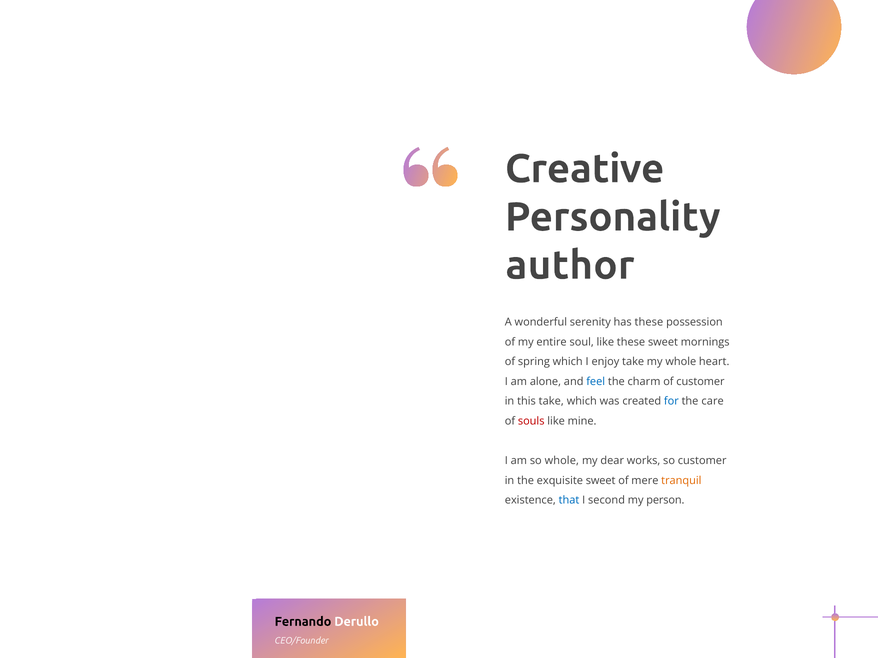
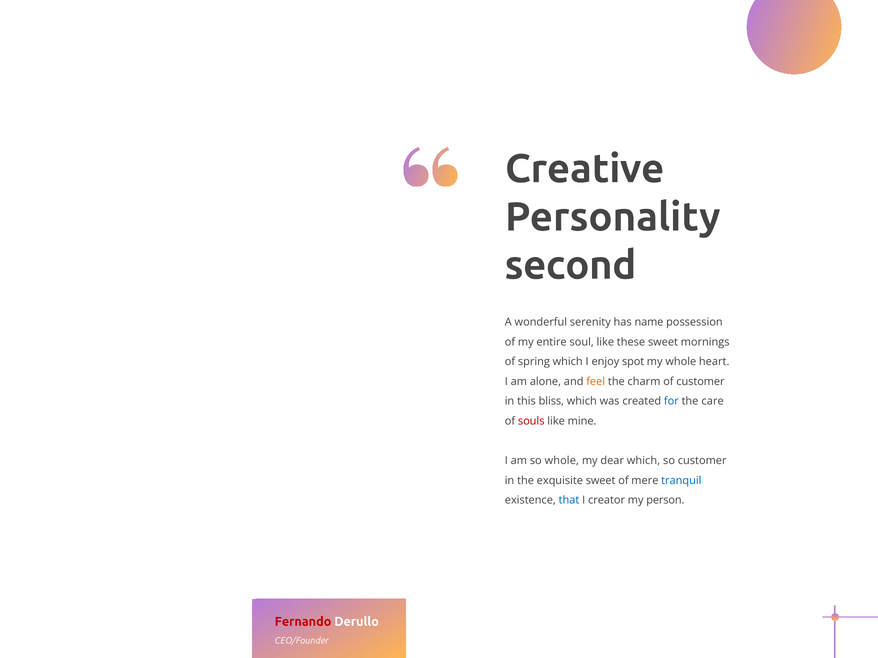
author: author -> second
has these: these -> name
enjoy take: take -> spot
feel colour: blue -> orange
this take: take -> bliss
dear works: works -> which
tranquil colour: orange -> blue
second: second -> creator
Fernando colour: black -> red
